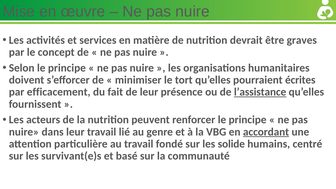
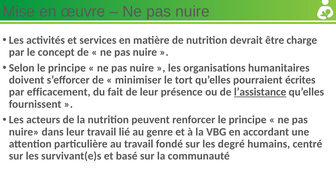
graves: graves -> charge
accordant underline: present -> none
solide: solide -> degré
